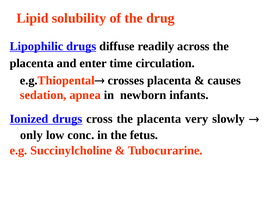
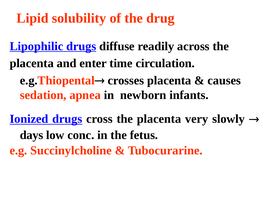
only: only -> days
